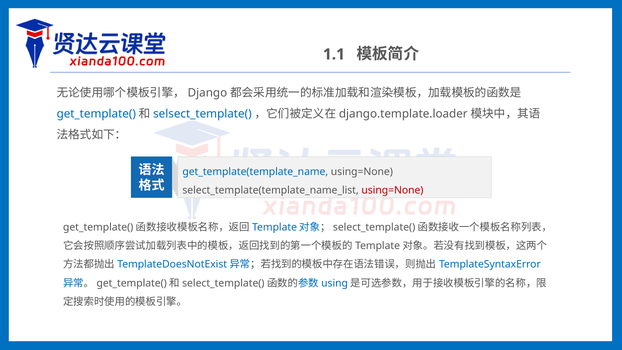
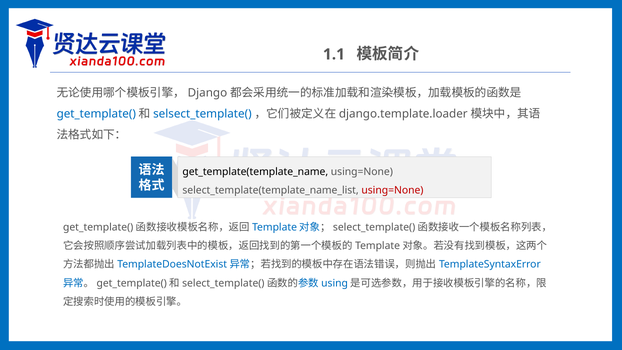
get_template(template_name colour: blue -> black
